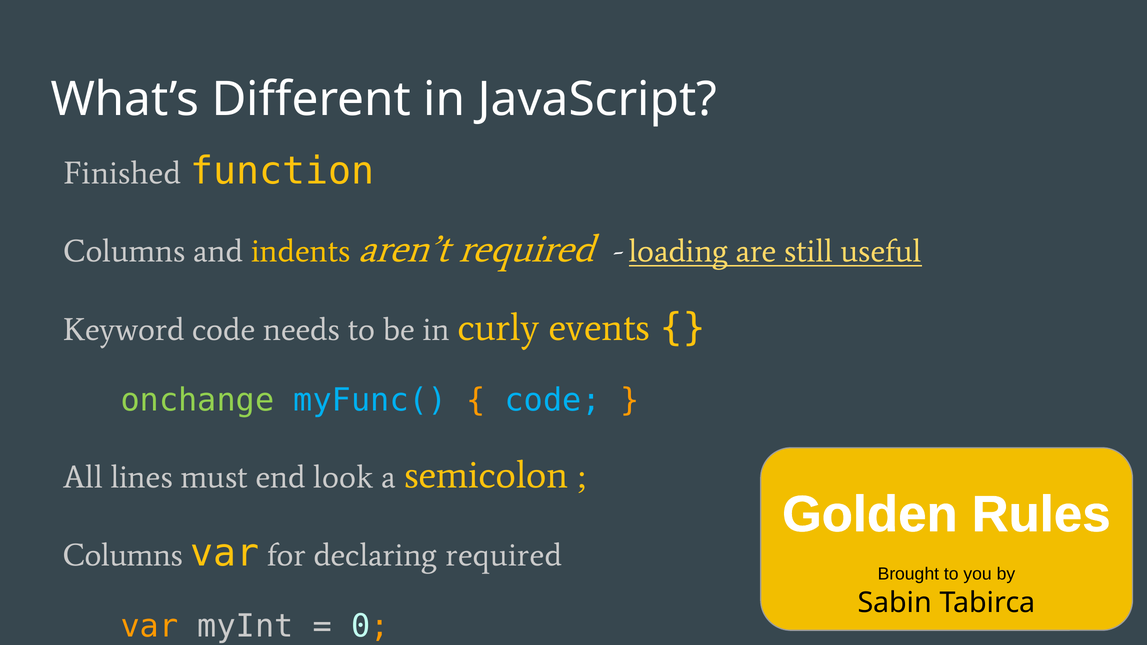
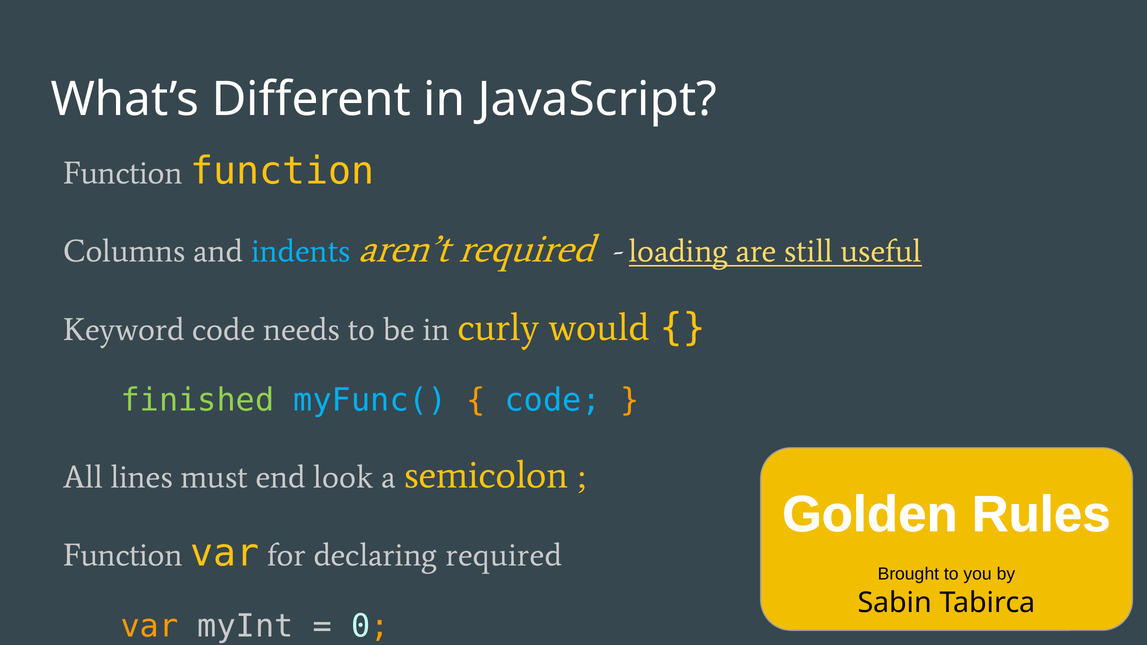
Finished at (123, 173): Finished -> Function
indents colour: yellow -> light blue
events: events -> would
onchange: onchange -> finished
Columns at (123, 556): Columns -> Function
